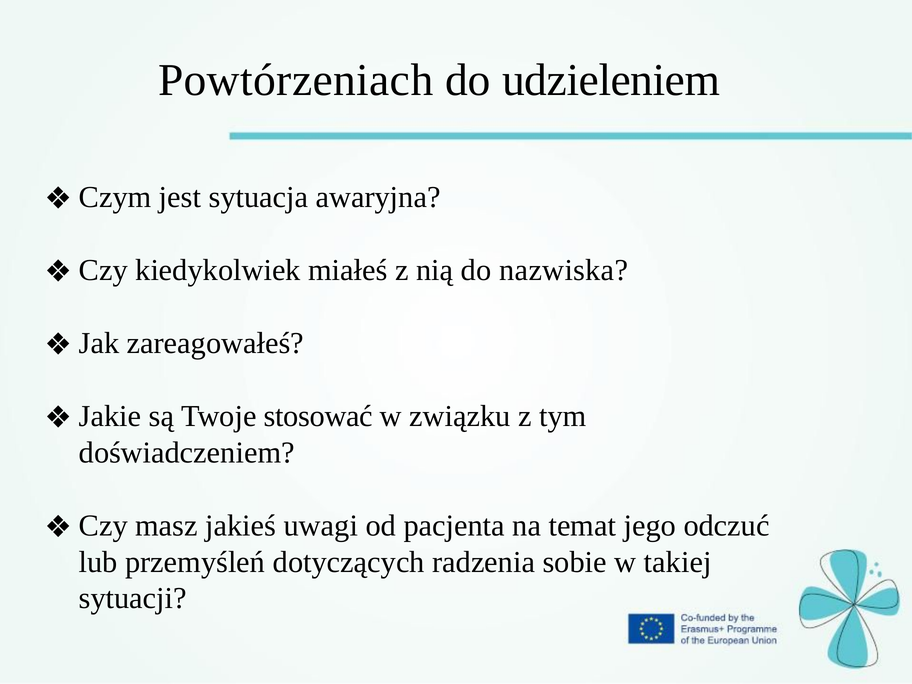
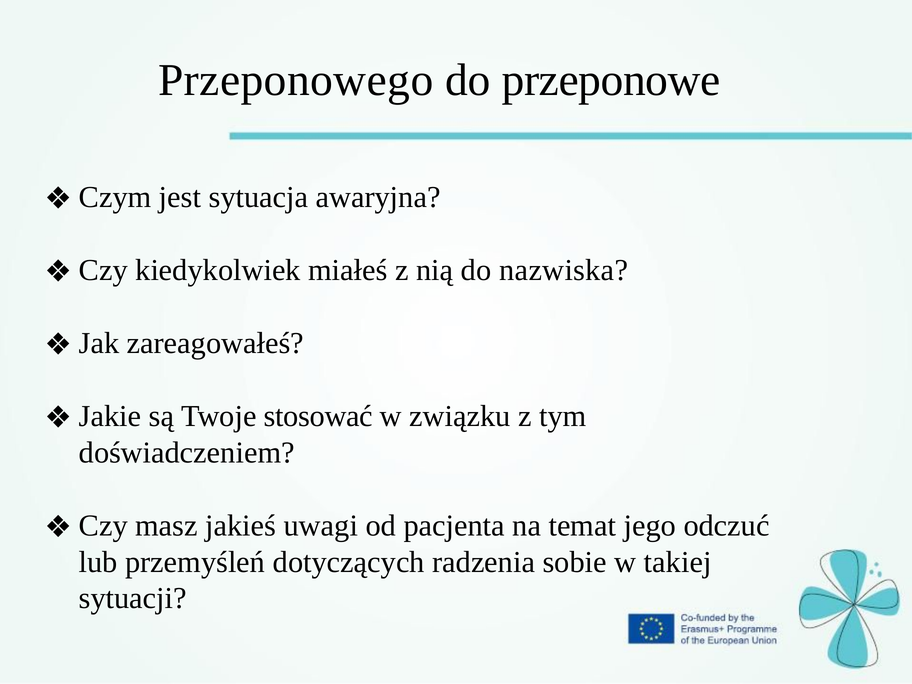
Powtórzeniach: Powtórzeniach -> Przeponowego
udzieleniem: udzieleniem -> przeponowe
